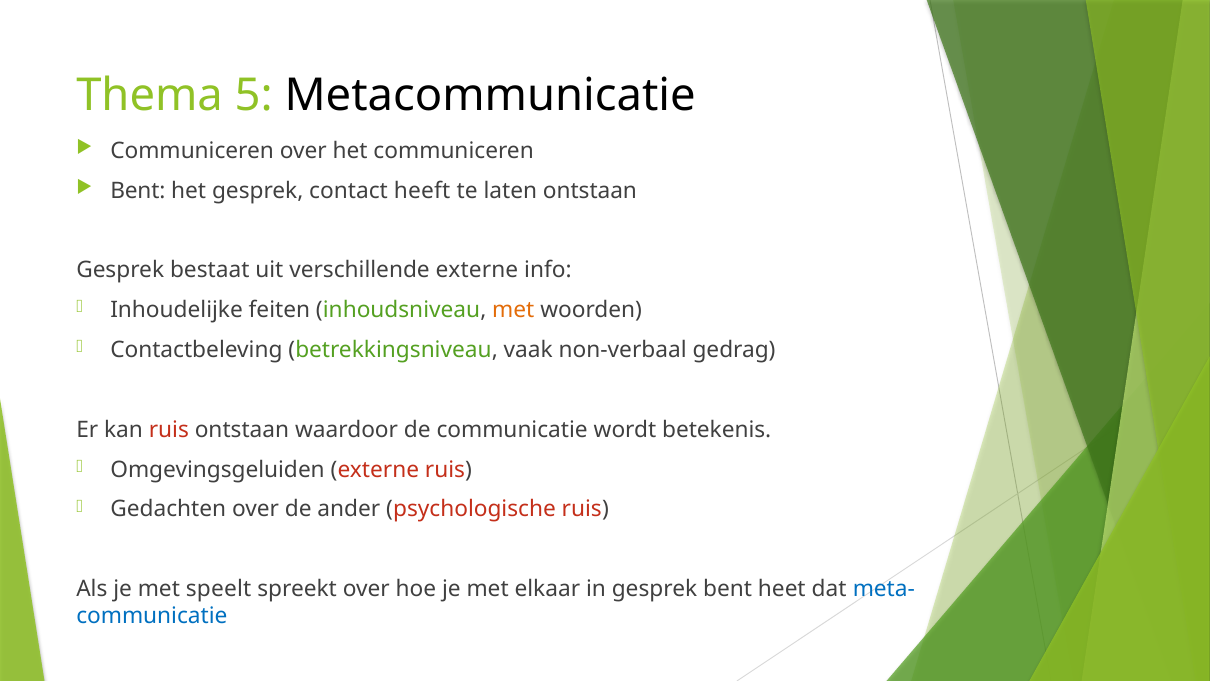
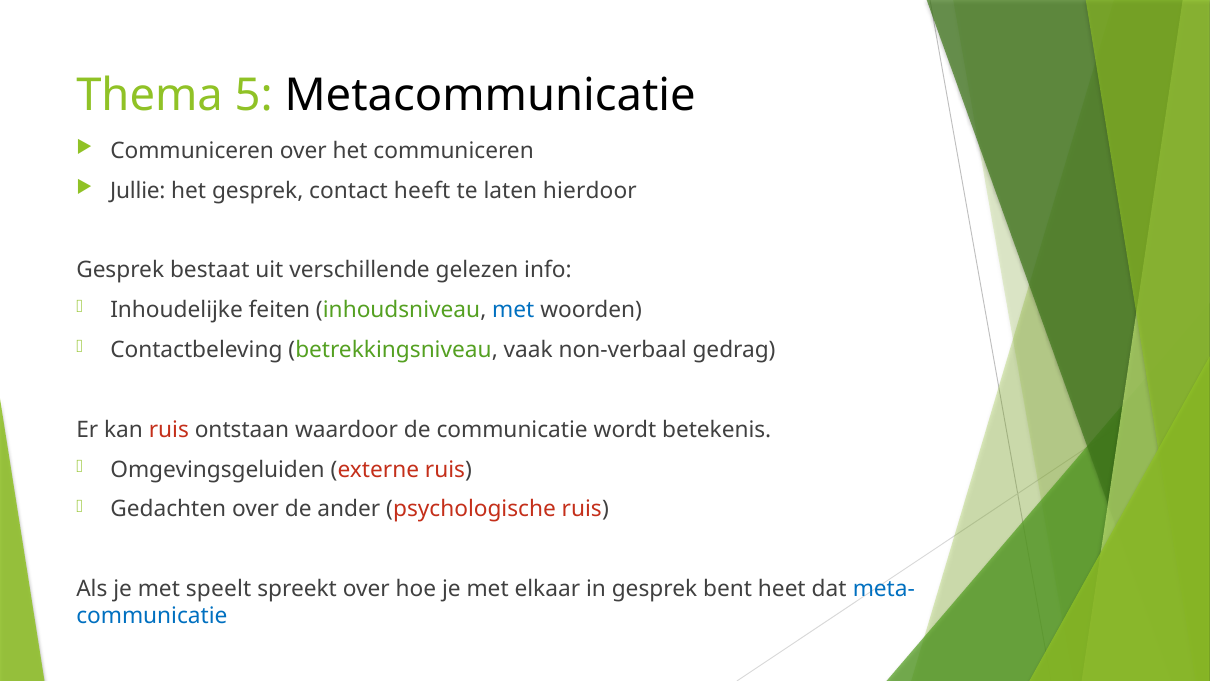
Bent at (138, 191): Bent -> Jullie
laten ontstaan: ontstaan -> hierdoor
verschillende externe: externe -> gelezen
met at (513, 310) colour: orange -> blue
